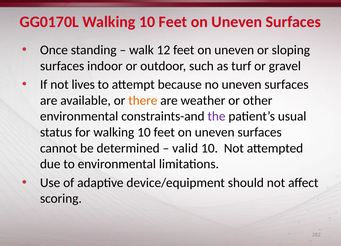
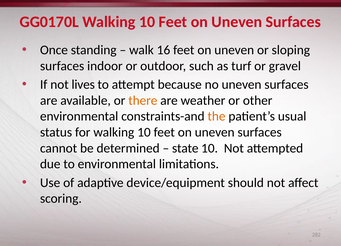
12: 12 -> 16
the colour: purple -> orange
valid: valid -> state
